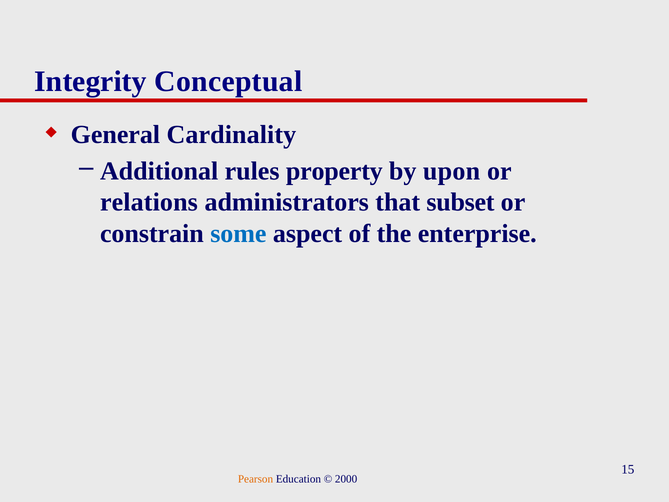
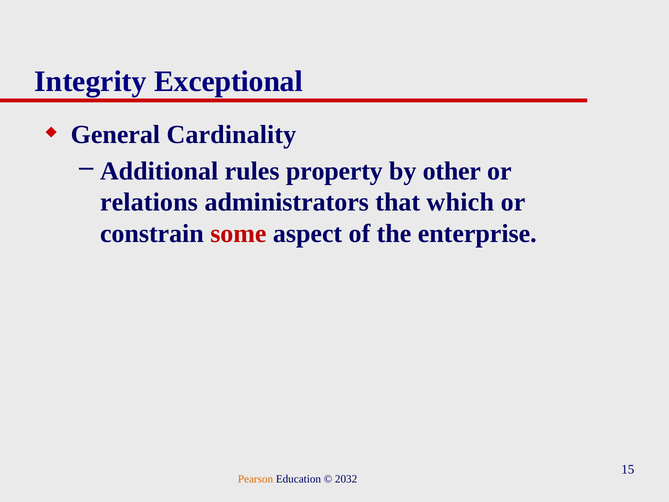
Conceptual: Conceptual -> Exceptional
upon: upon -> other
subset: subset -> which
some colour: blue -> red
2000: 2000 -> 2032
